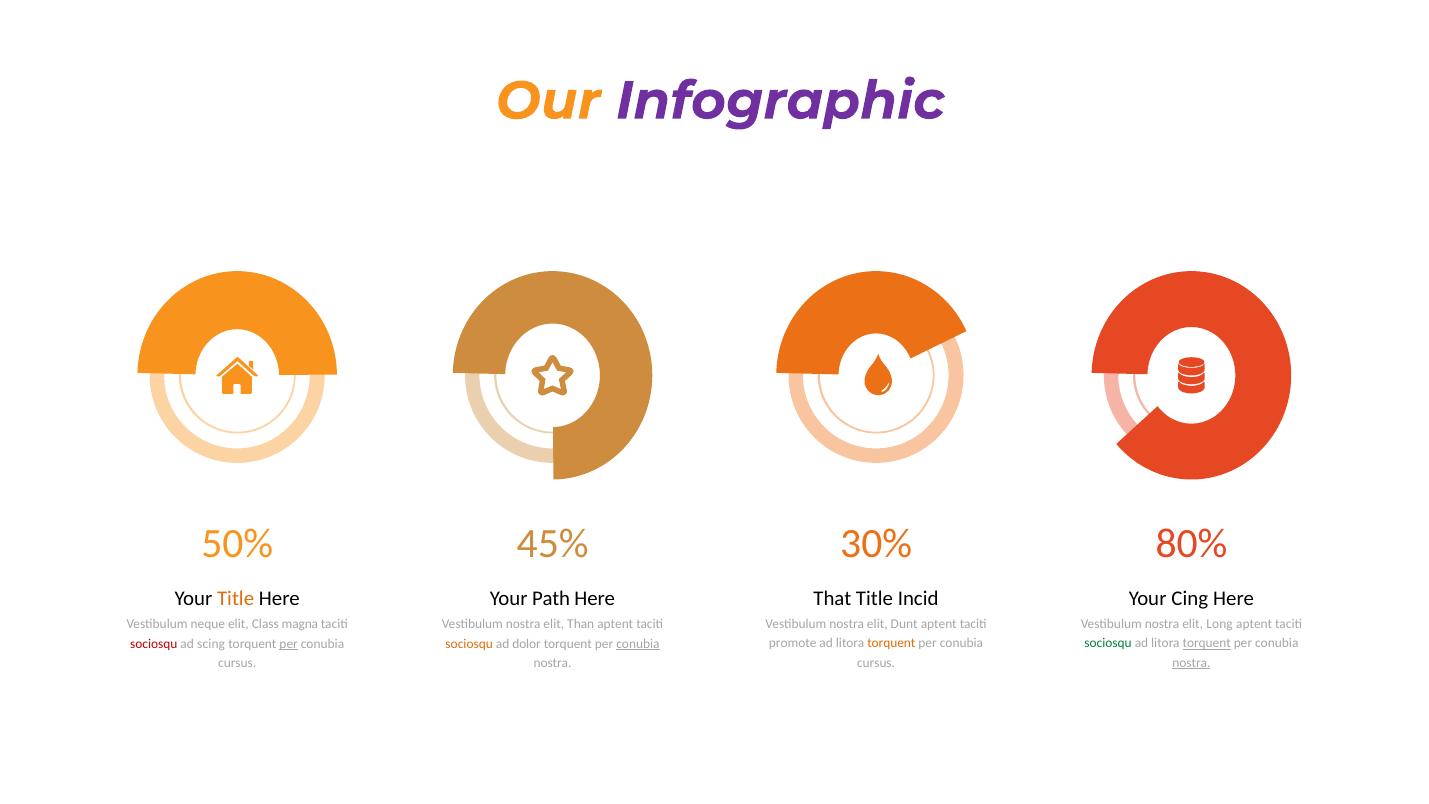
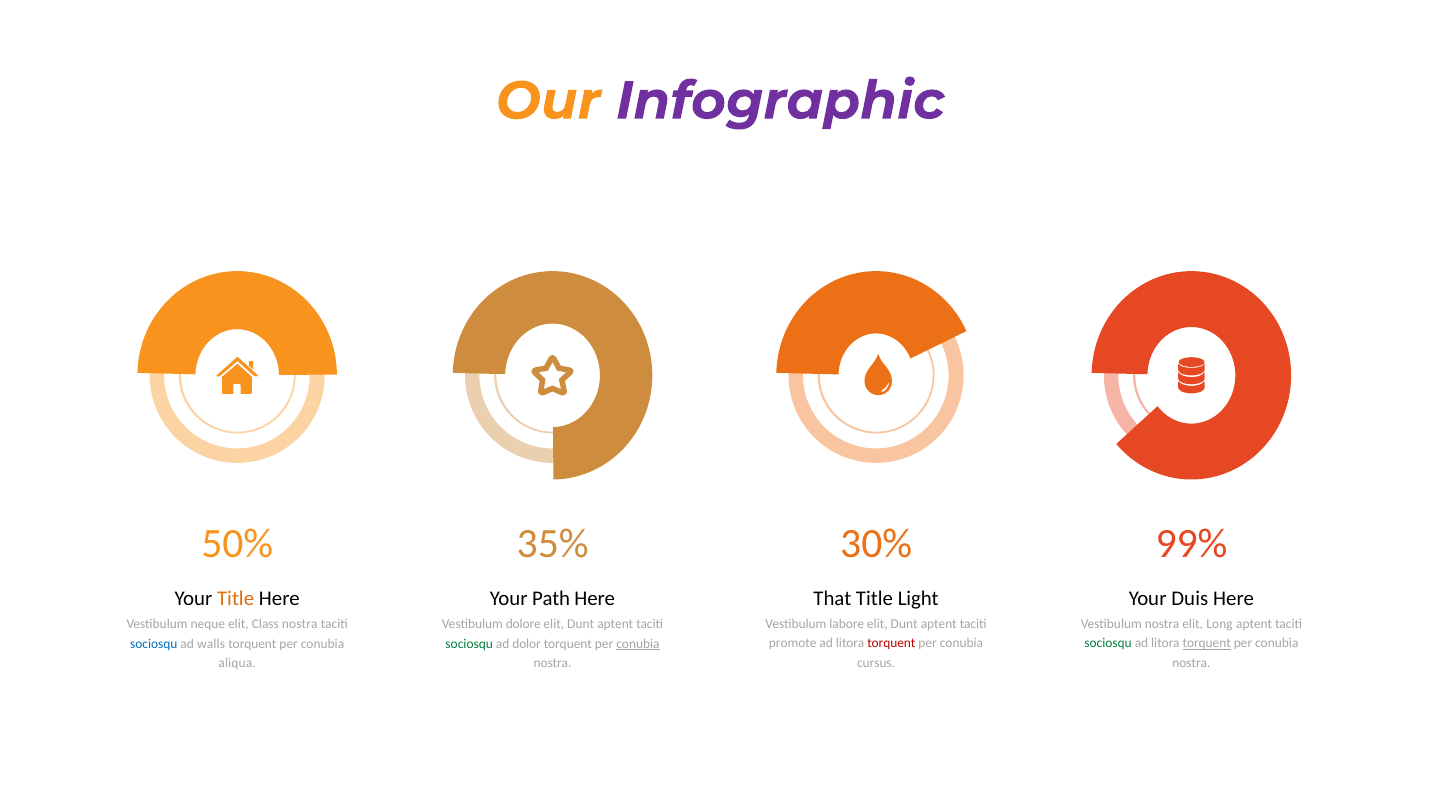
45%: 45% -> 35%
80%: 80% -> 99%
Cing: Cing -> Duis
Incid: Incid -> Light
nostra at (847, 624): nostra -> labore
nostra at (523, 624): nostra -> dolore
Than at (581, 624): Than -> Dunt
Class magna: magna -> nostra
torquent at (891, 643) colour: orange -> red
sociosqu at (469, 644) colour: orange -> green
sociosqu at (154, 644) colour: red -> blue
scing: scing -> walls
per at (289, 644) underline: present -> none
nostra at (1191, 663) underline: present -> none
cursus at (237, 663): cursus -> aliqua
